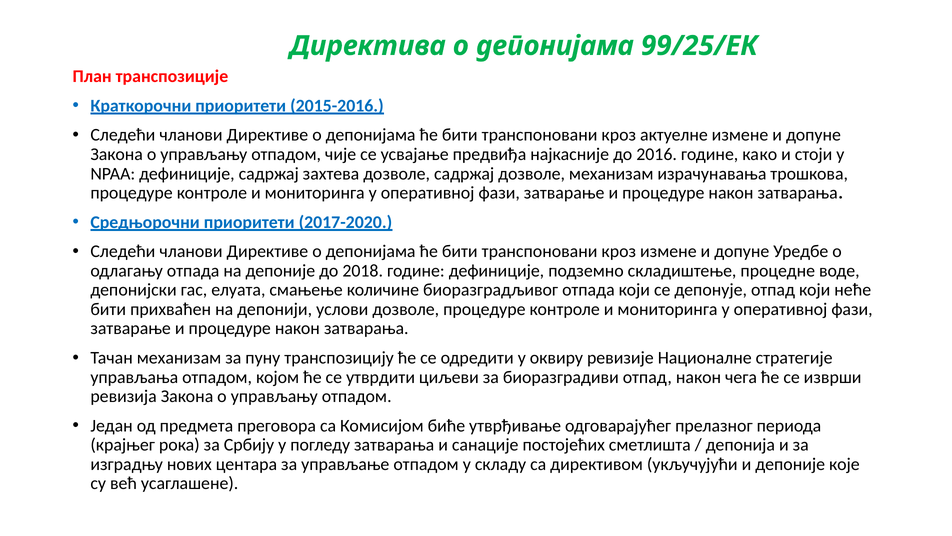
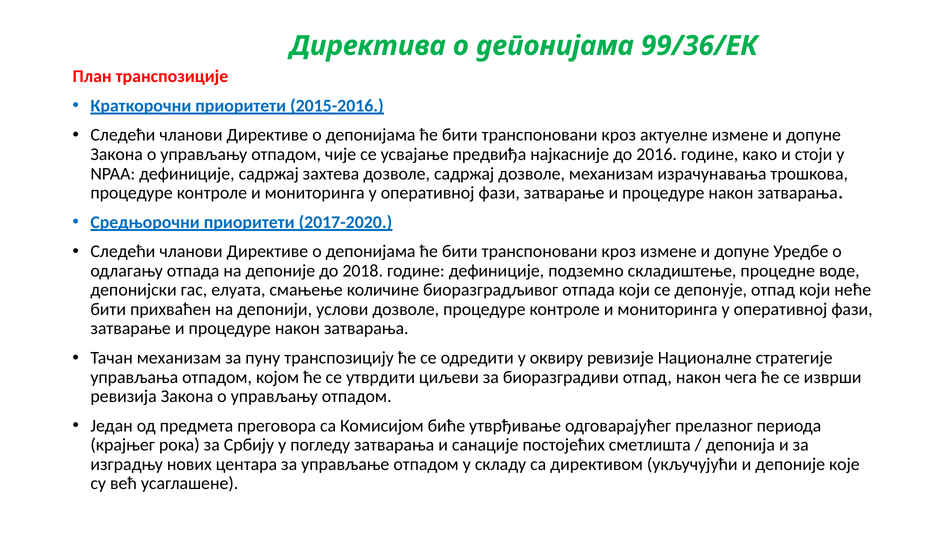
99/25/ЕК: 99/25/ЕК -> 99/36/ЕК
